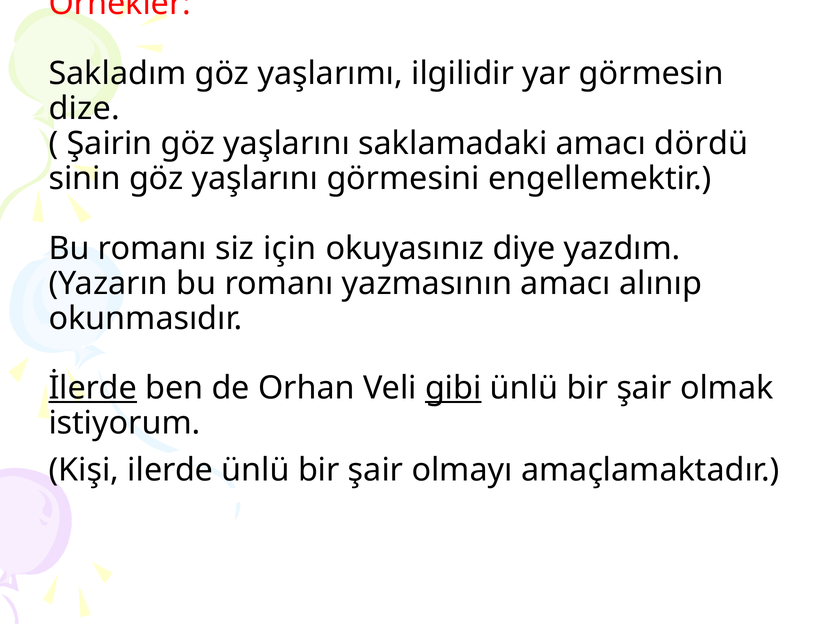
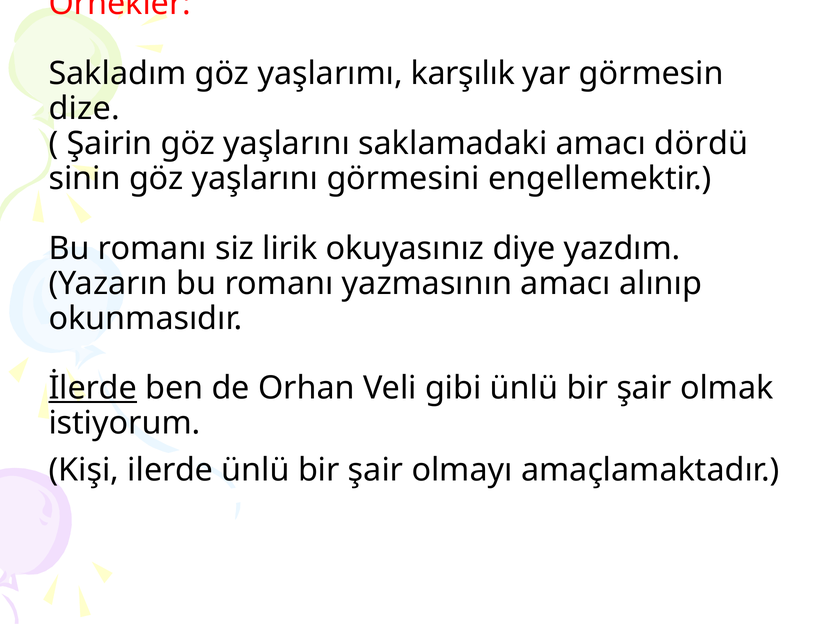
ilgilidir: ilgilidir -> karşılık
için: için -> lirik
gibi underline: present -> none
